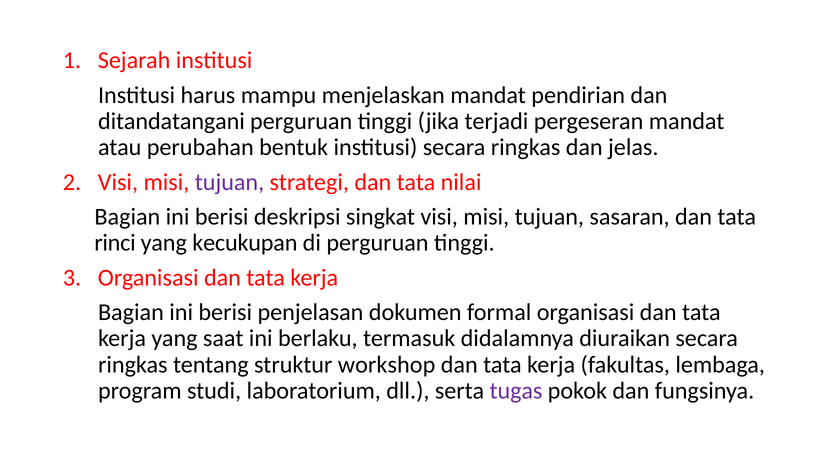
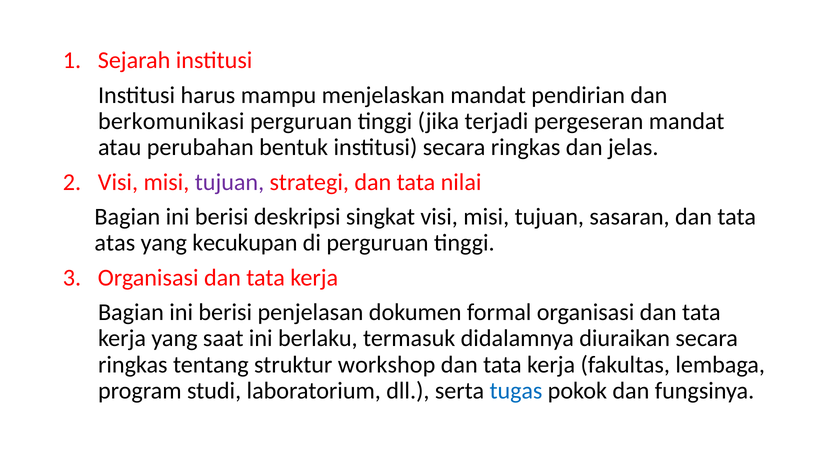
ditandatangani: ditandatangani -> berkomunikasi
rinci: rinci -> atas
tugas colour: purple -> blue
